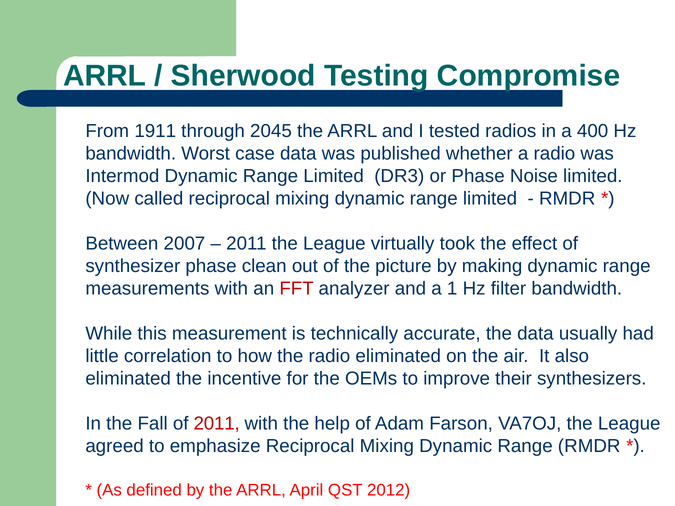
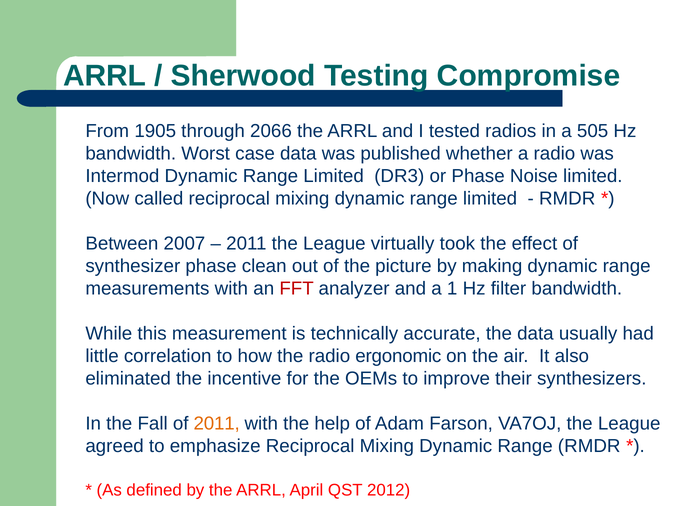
1911: 1911 -> 1905
2045: 2045 -> 2066
400: 400 -> 505
radio eliminated: eliminated -> ergonomic
2011 at (217, 424) colour: red -> orange
